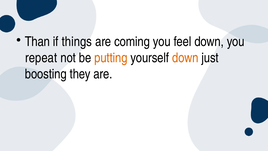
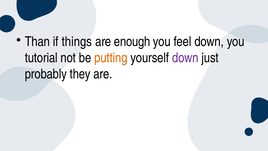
coming: coming -> enough
repeat: repeat -> tutorial
down at (185, 58) colour: orange -> purple
boosting: boosting -> probably
